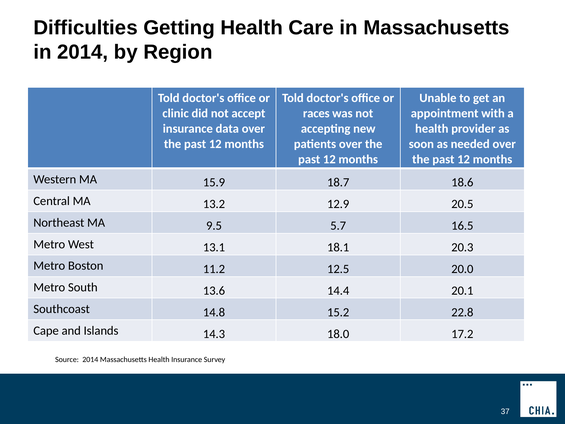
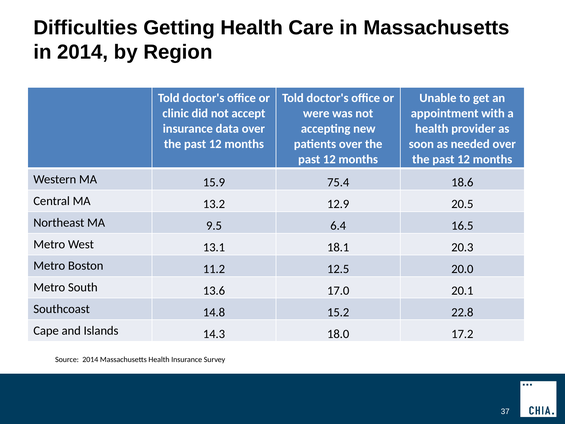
races: races -> were
18.7: 18.7 -> 75.4
5.7: 5.7 -> 6.4
14.4: 14.4 -> 17.0
